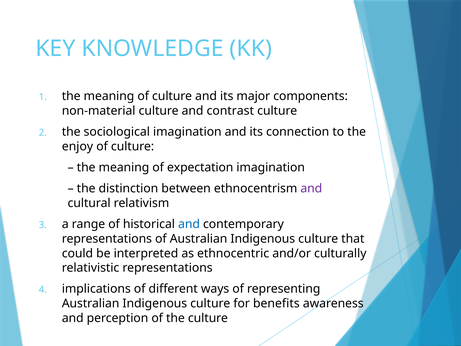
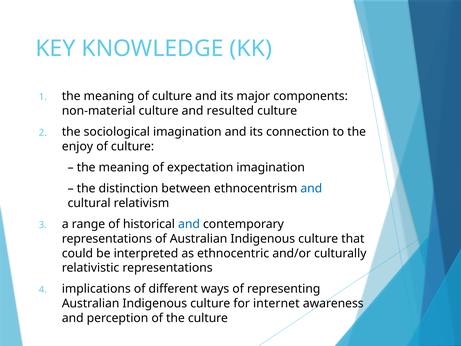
contrast: contrast -> resulted
and at (311, 188) colour: purple -> blue
benefits: benefits -> internet
